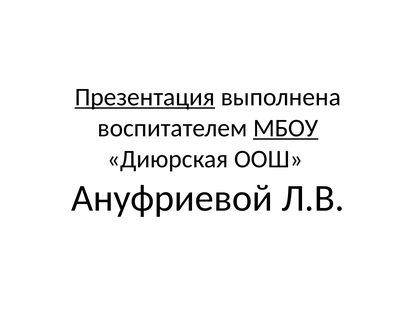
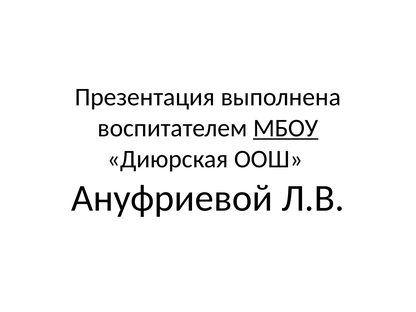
Презентация underline: present -> none
